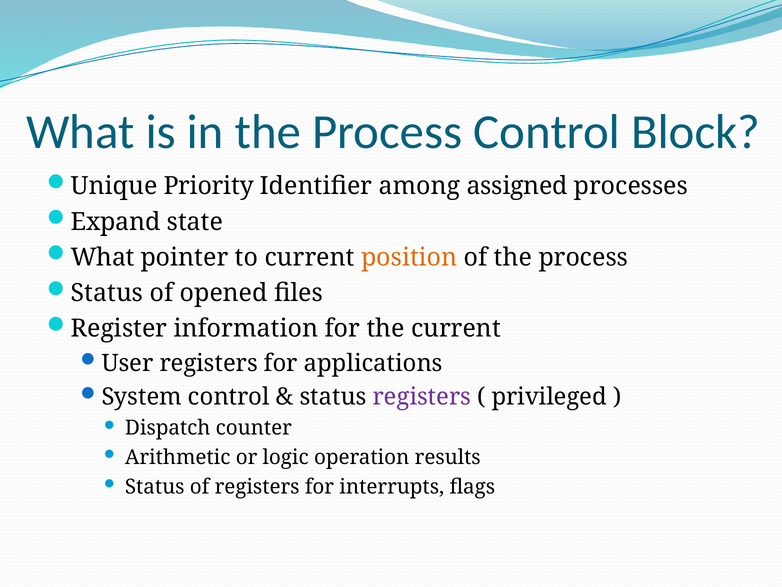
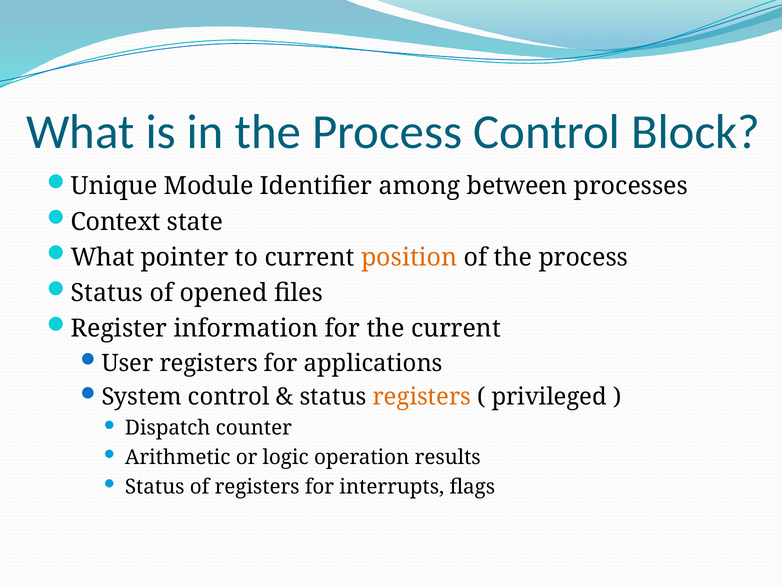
Priority: Priority -> Module
assigned: assigned -> between
Expand: Expand -> Context
registers at (422, 397) colour: purple -> orange
